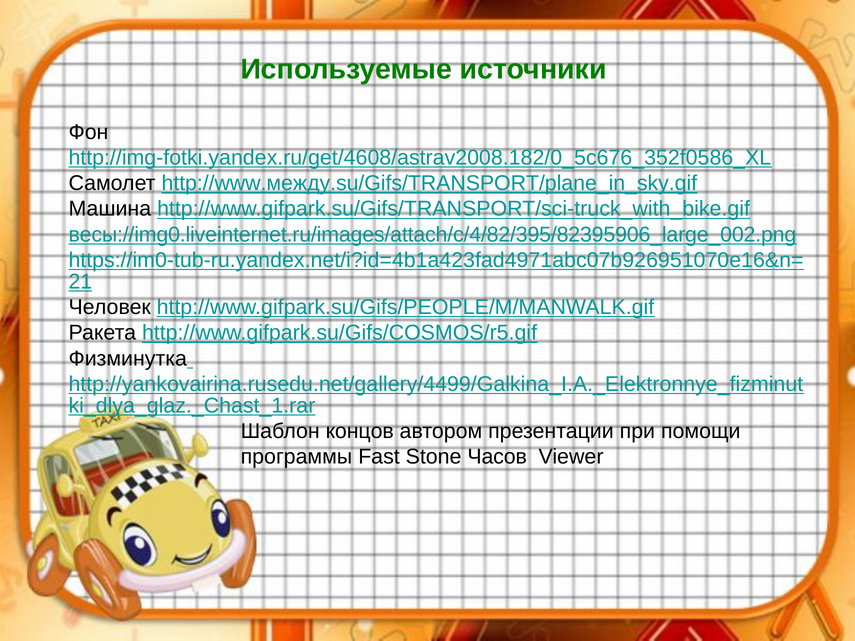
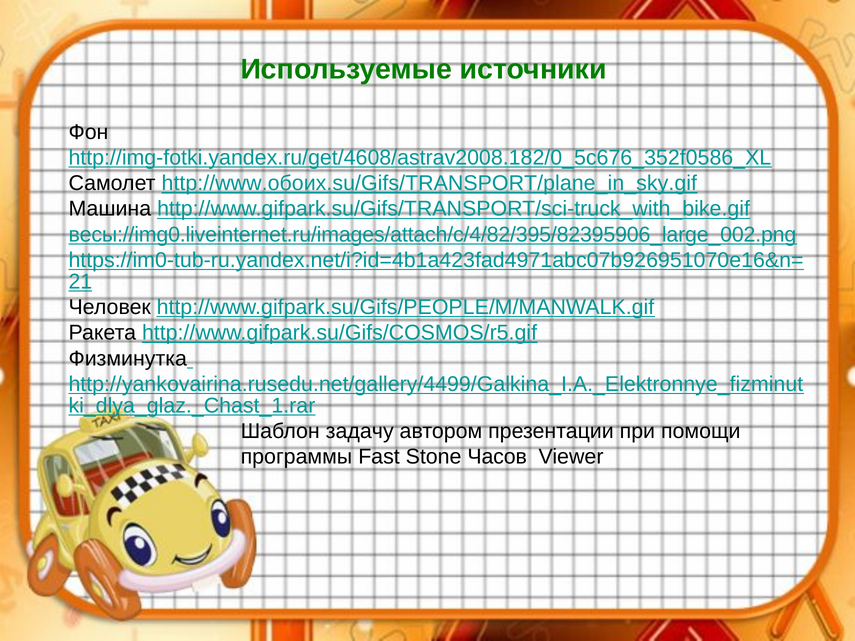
http://www.между.su/Gifs/TRANSPORT/plane_in_sky.gif: http://www.между.su/Gifs/TRANSPORT/plane_in_sky.gif -> http://www.обоих.su/Gifs/TRANSPORT/plane_in_sky.gif
концов: концов -> задачу
